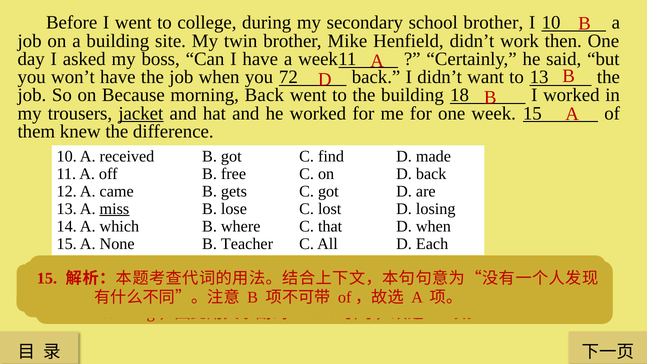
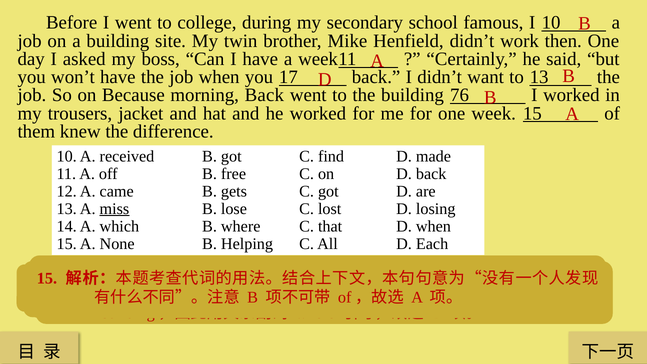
school brother: brother -> famous
72: 72 -> 17
18: 18 -> 76
jacket at (141, 113) underline: present -> none
Teacher: Teacher -> Helping
